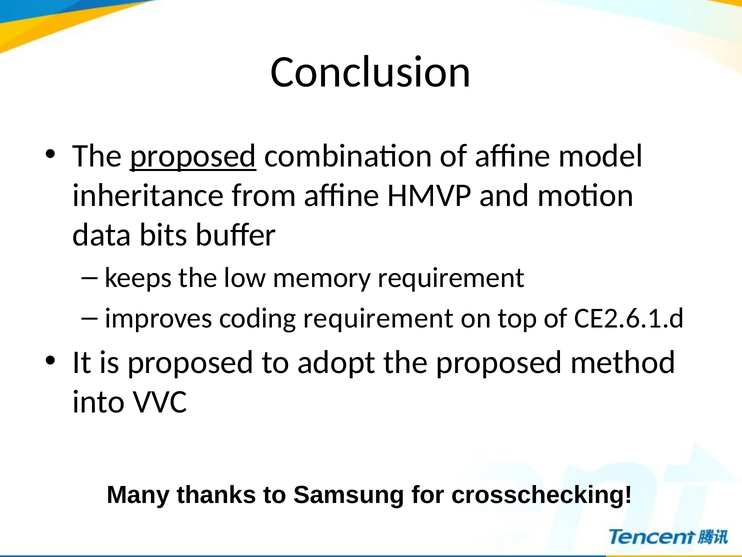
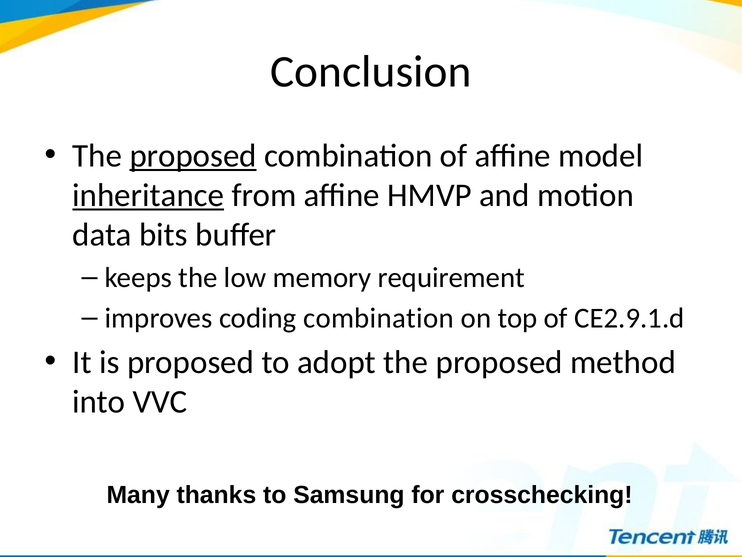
inheritance underline: none -> present
coding requirement: requirement -> combination
CE2.6.1.d: CE2.6.1.d -> CE2.9.1.d
